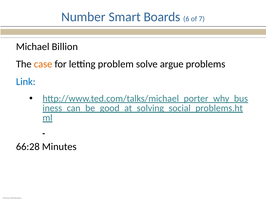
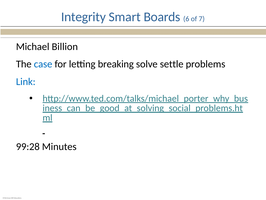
Number: Number -> Integrity
case colour: orange -> blue
problem: problem -> breaking
argue: argue -> settle
66:28: 66:28 -> 99:28
